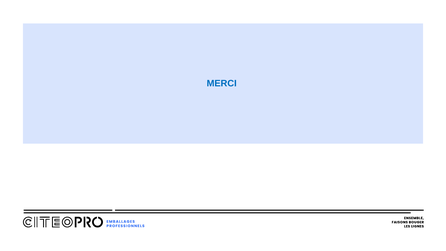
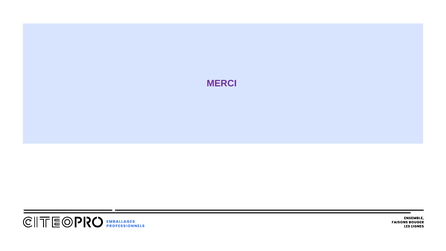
MERCI colour: blue -> purple
